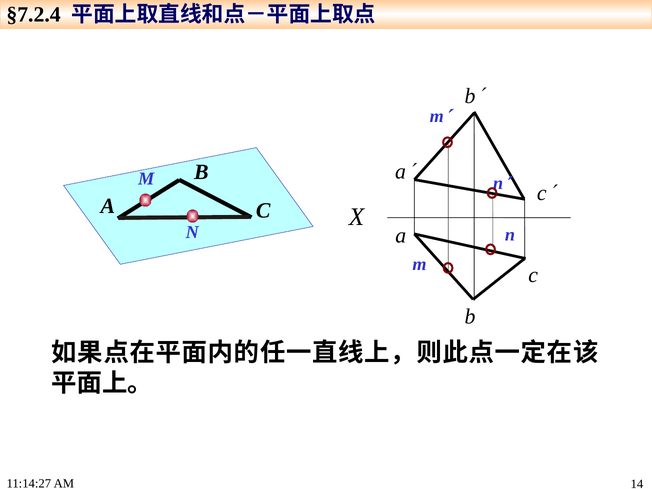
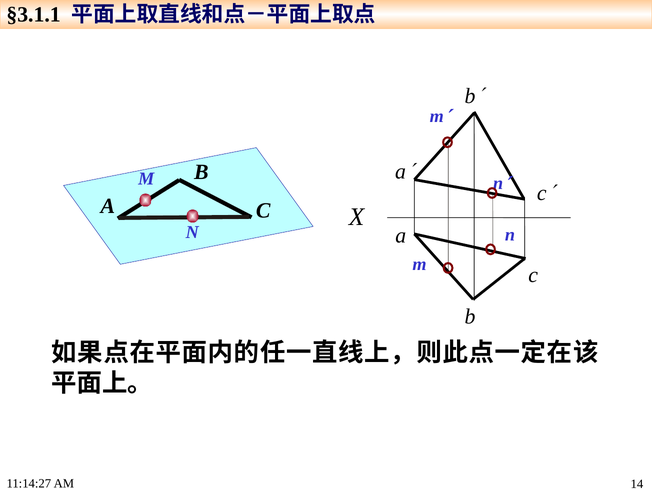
§7.2.4: §7.2.4 -> §3.1.1
